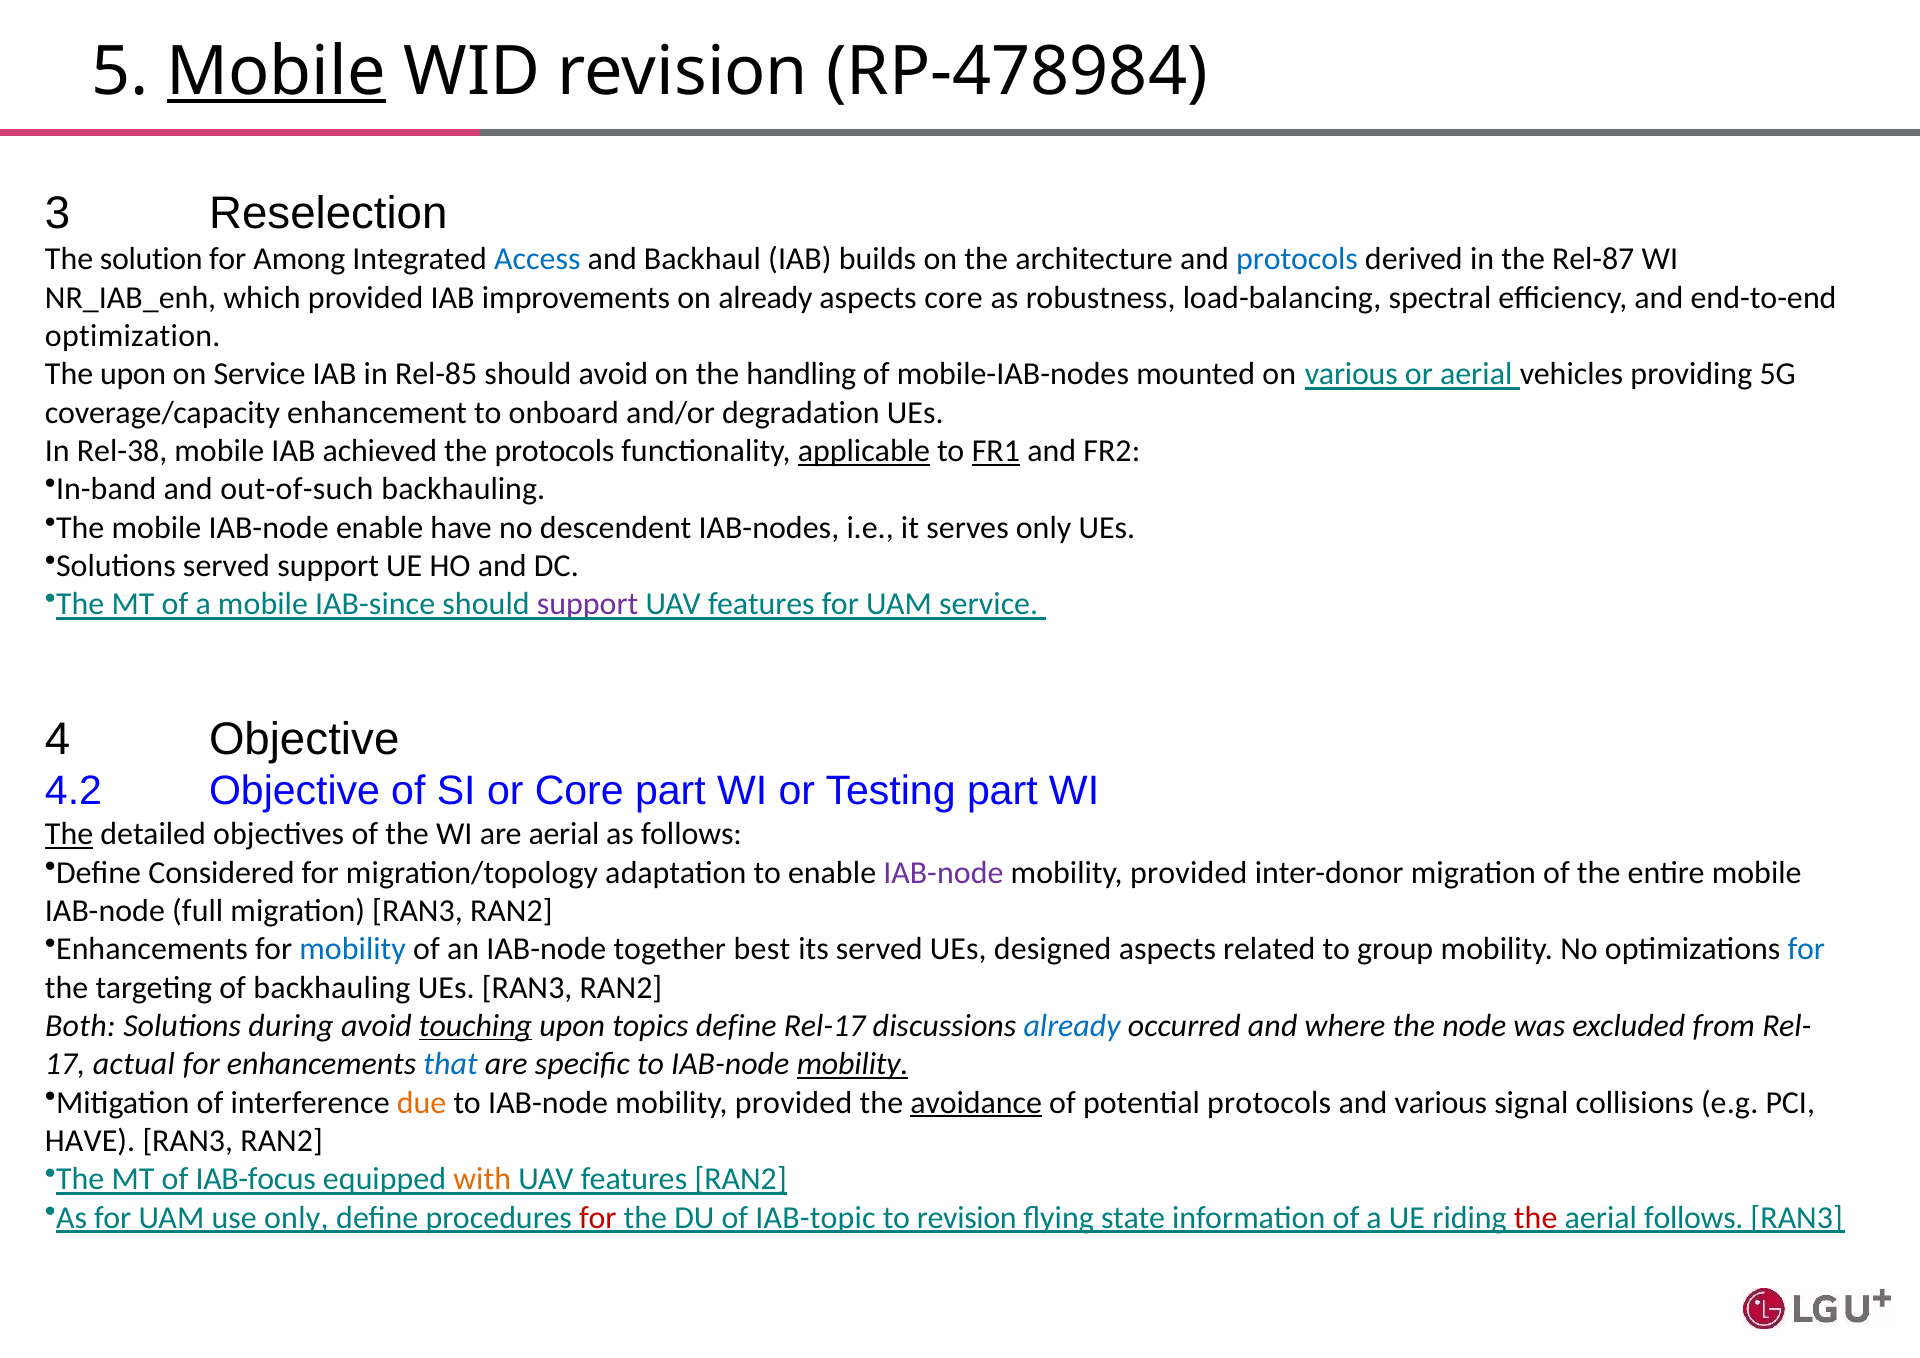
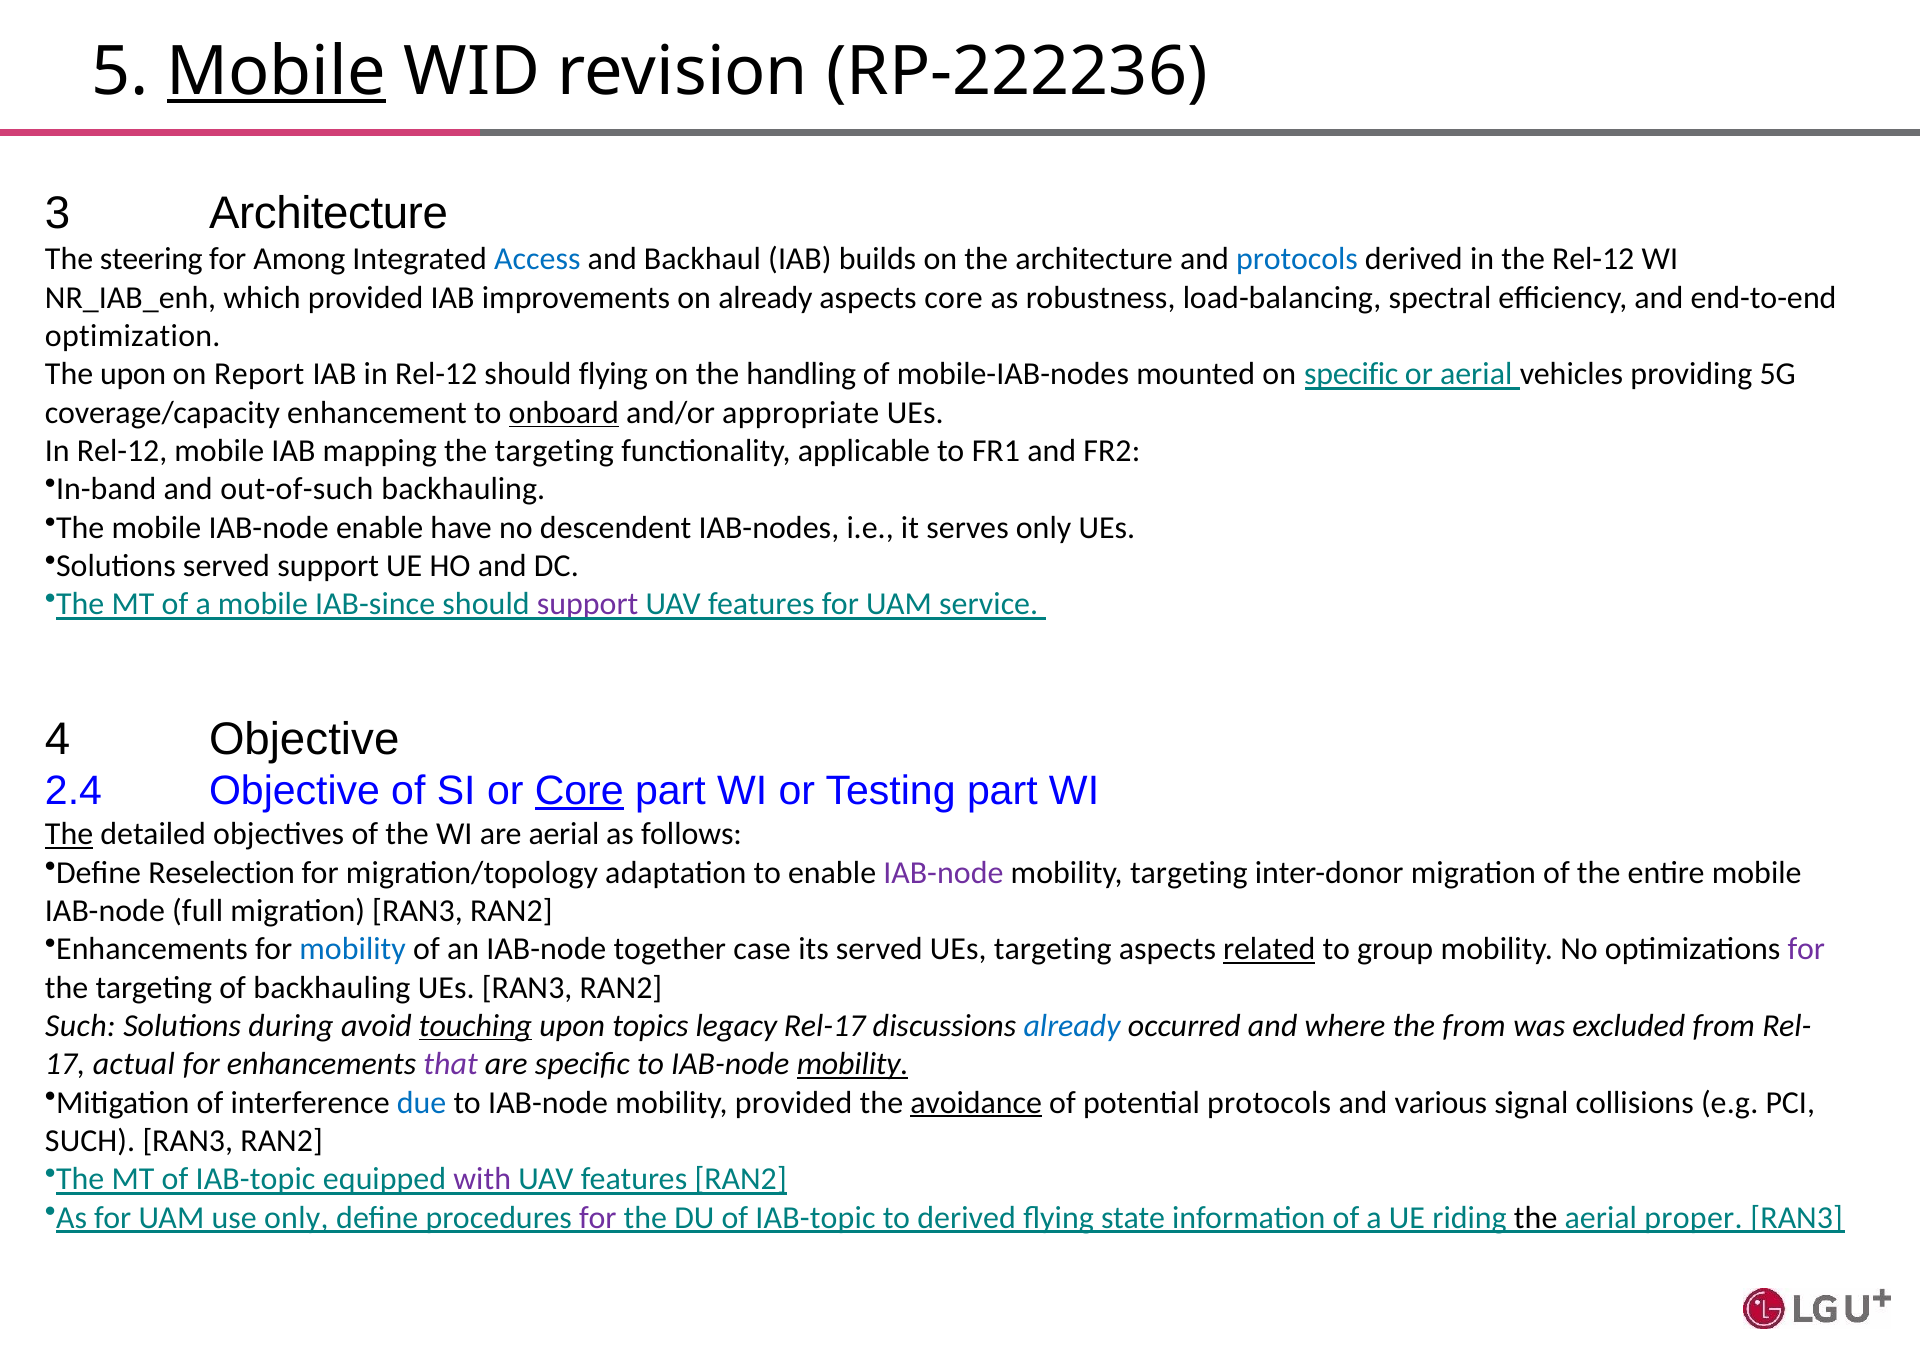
RP-478984: RP-478984 -> RP-222236
3 Reselection: Reselection -> Architecture
solution: solution -> steering
the Rel-87: Rel-87 -> Rel-12
on Service: Service -> Report
IAB in Rel-85: Rel-85 -> Rel-12
should avoid: avoid -> flying
on various: various -> specific
onboard underline: none -> present
degradation: degradation -> appropriate
Rel-38 at (122, 451): Rel-38 -> Rel-12
achieved: achieved -> mapping
protocols at (555, 451): protocols -> targeting
applicable underline: present -> none
FR1 underline: present -> none
4.2: 4.2 -> 2.4
Core at (579, 791) underline: none -> present
Considered: Considered -> Reselection
provided at (1189, 872): provided -> targeting
best: best -> case
UEs designed: designed -> targeting
related underline: none -> present
for at (1806, 949) colour: blue -> purple
Both at (80, 1026): Both -> Such
topics define: define -> legacy
the node: node -> from
that colour: blue -> purple
due colour: orange -> blue
HAVE at (90, 1141): HAVE -> SUCH
MT of IAB-focus: IAB-focus -> IAB-topic
with colour: orange -> purple
for at (598, 1217) colour: red -> purple
to revision: revision -> derived
the at (1536, 1217) colour: red -> black
aerial follows: follows -> proper
